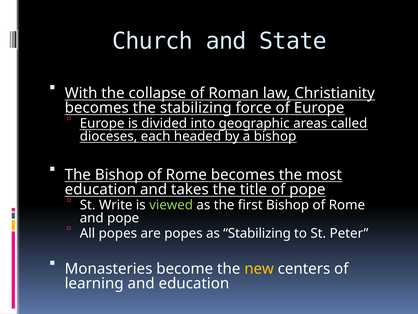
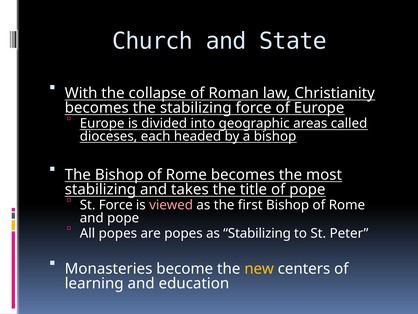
education at (100, 189): education -> stabilizing
St Write: Write -> Force
viewed colour: light green -> pink
